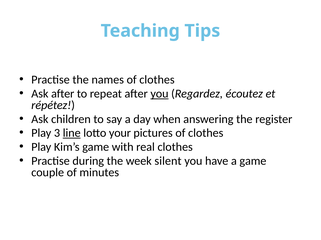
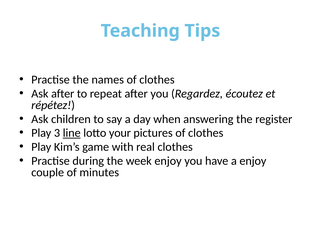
you at (159, 94) underline: present -> none
week silent: silent -> enjoy
a game: game -> enjoy
